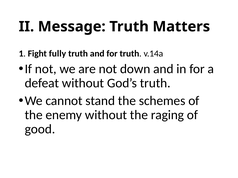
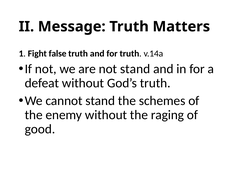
fully: fully -> false
not down: down -> stand
